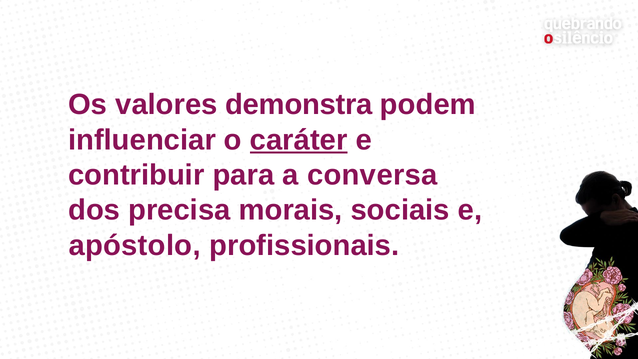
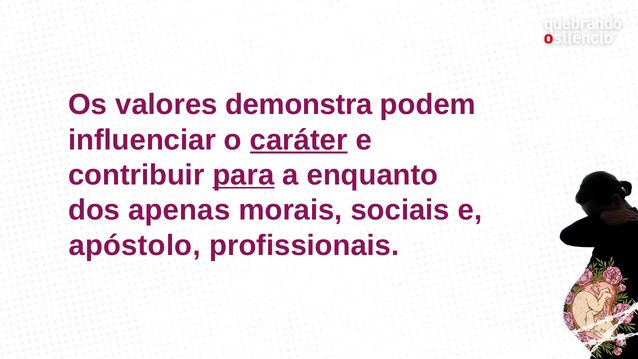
para underline: none -> present
conversa: conversa -> enquanto
precisa: precisa -> apenas
